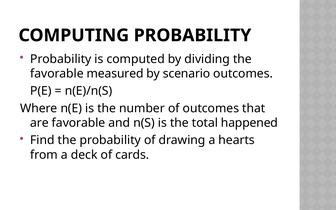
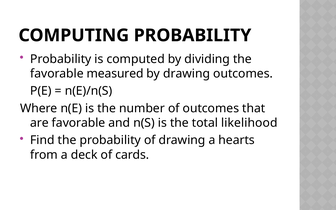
by scenario: scenario -> drawing
happened: happened -> likelihood
